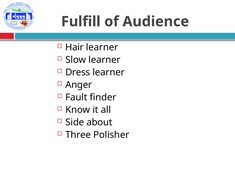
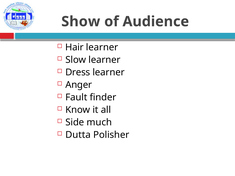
Fulfill: Fulfill -> Show
about: about -> much
Three: Three -> Dutta
